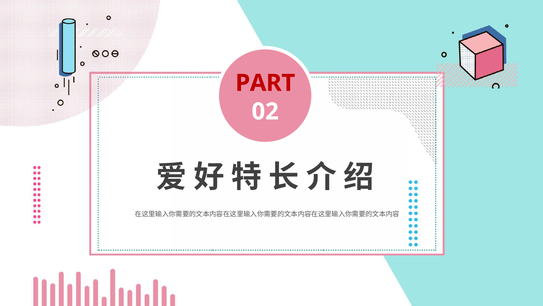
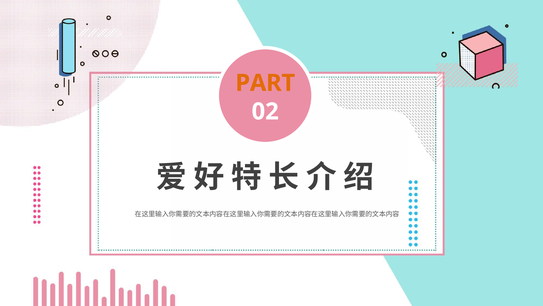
PART colour: red -> orange
